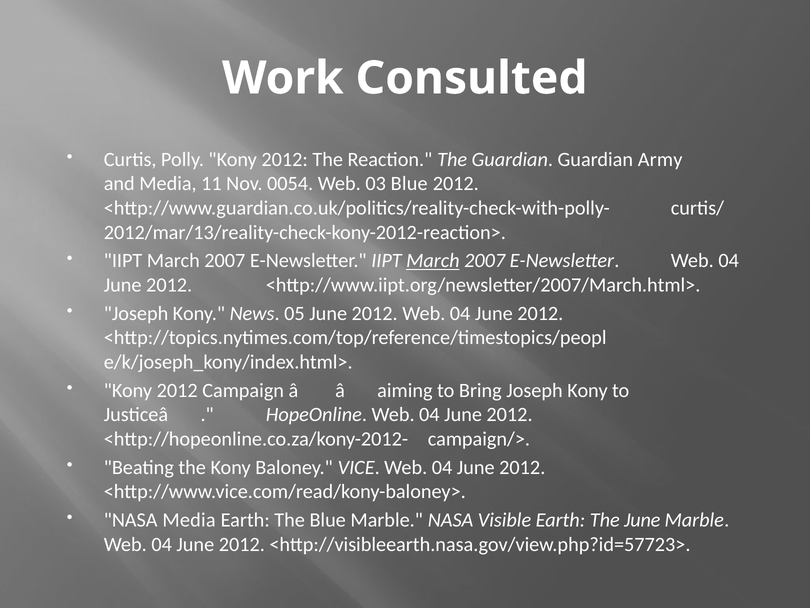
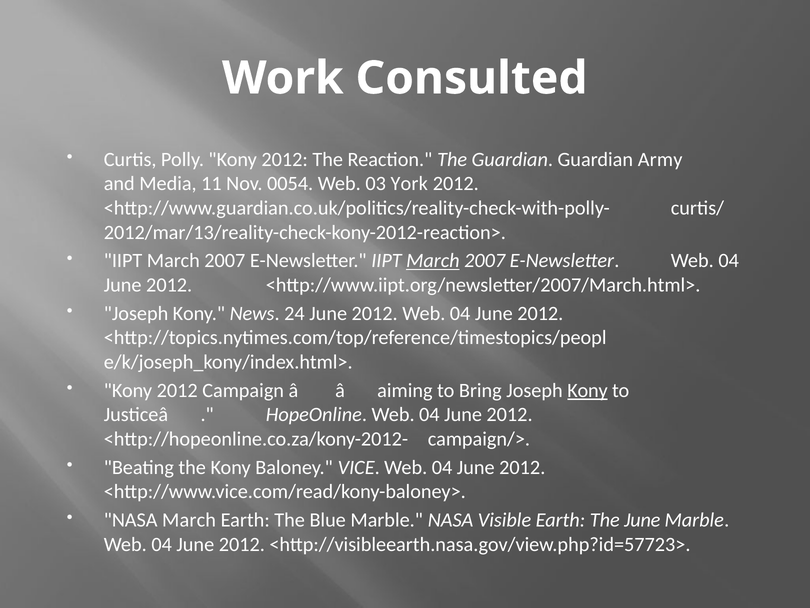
03 Blue: Blue -> York
05: 05 -> 24
Kony at (587, 390) underline: none -> present
NASA Media: Media -> March
